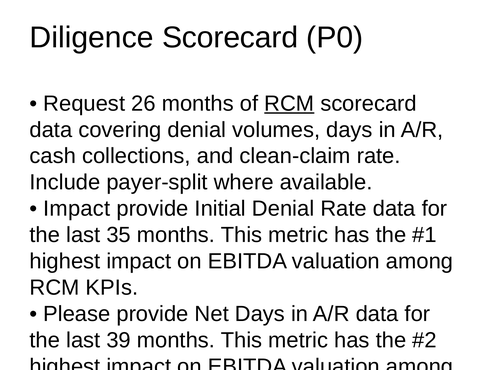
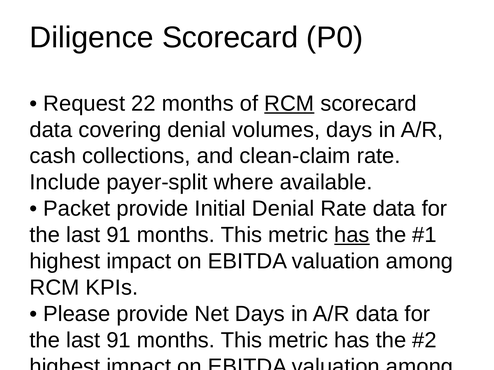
26: 26 -> 22
Impact at (77, 209): Impact -> Packet
35 at (119, 235): 35 -> 91
has at (352, 235) underline: none -> present
39 at (119, 341): 39 -> 91
